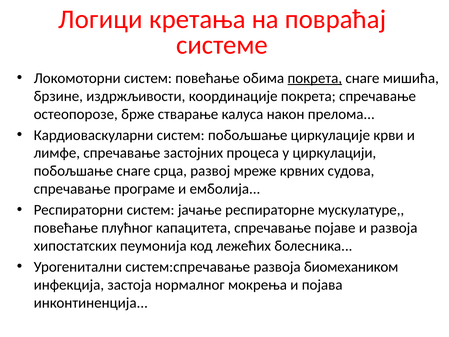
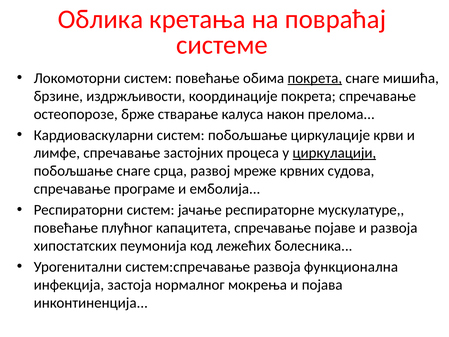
Логици: Логици -> Облика
циркулацији underline: none -> present
биомехаником: биомехаником -> функционална
